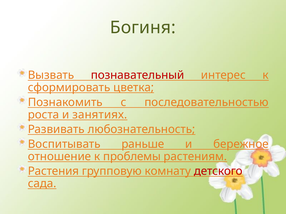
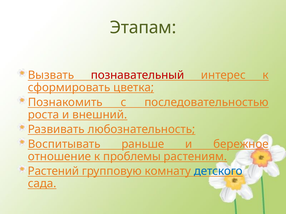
Богиня: Богиня -> Этапам
занятиях: занятиях -> внешний
Растения: Растения -> Растений
детского colour: red -> blue
